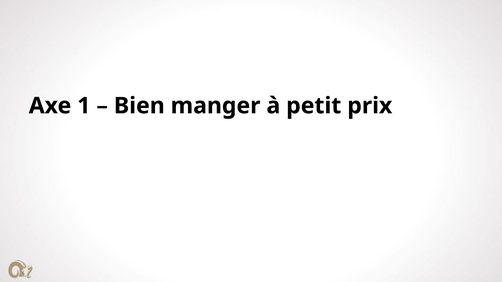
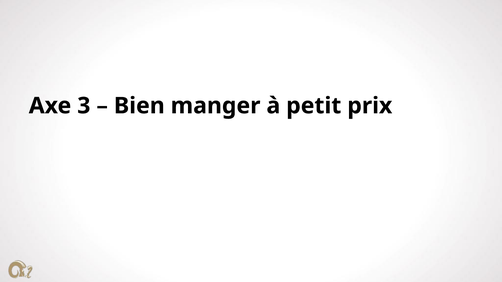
1: 1 -> 3
